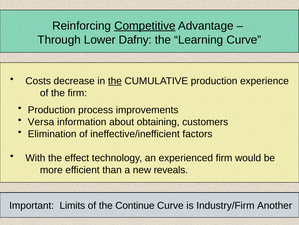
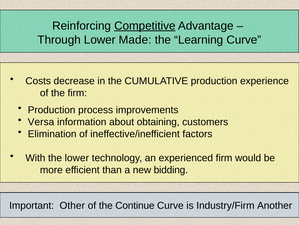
Dafny: Dafny -> Made
the at (115, 81) underline: present -> none
the effect: effect -> lower
reveals: reveals -> bidding
Limits: Limits -> Other
